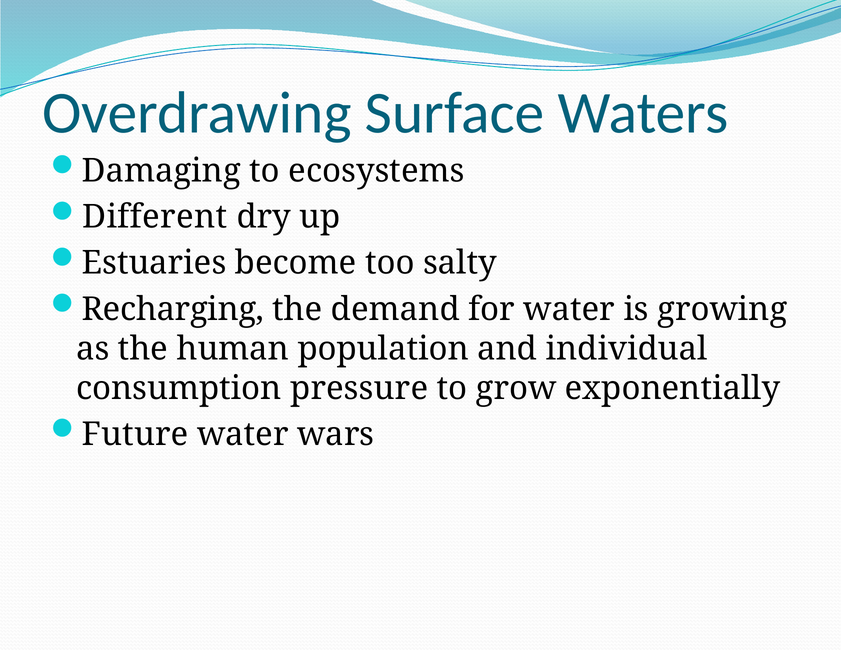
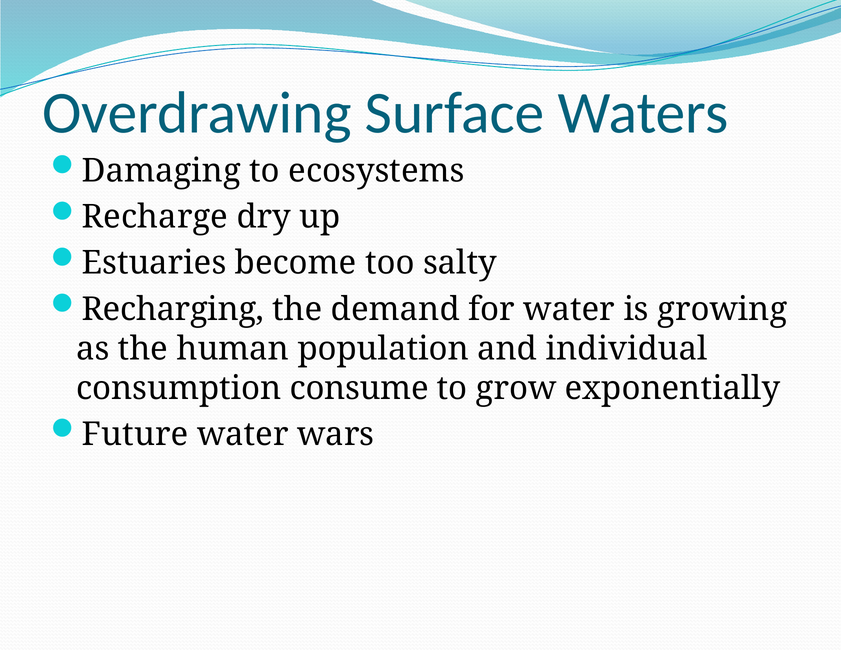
Different: Different -> Recharge
pressure: pressure -> consume
